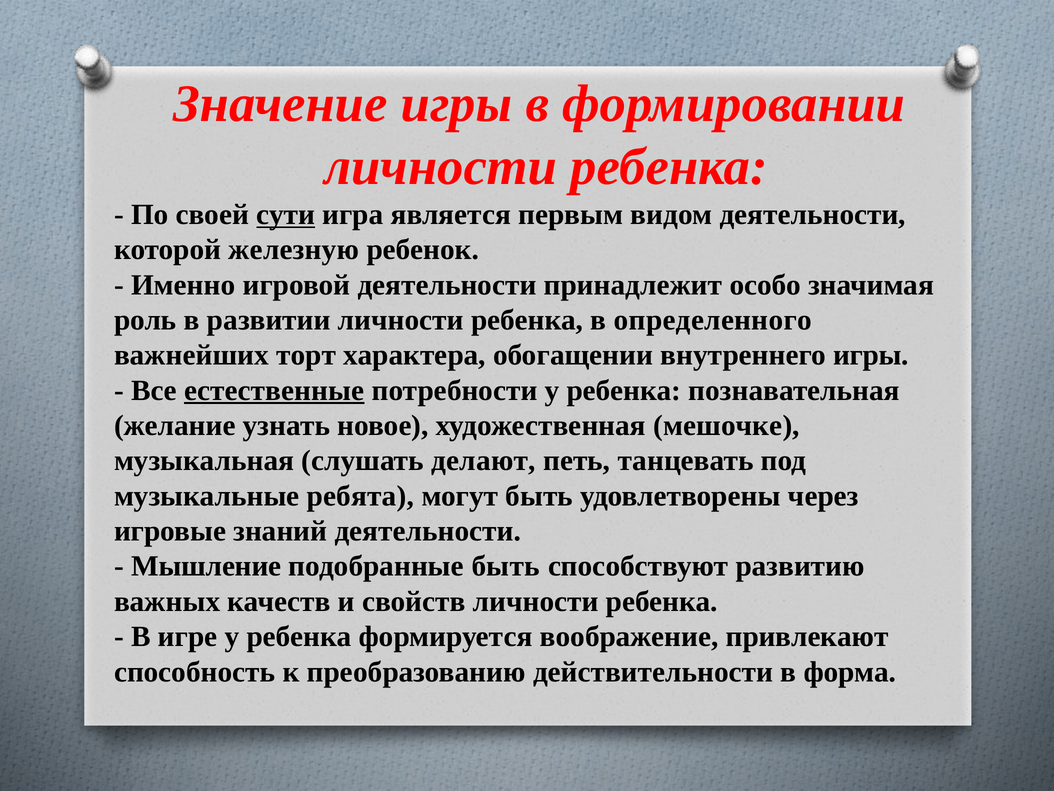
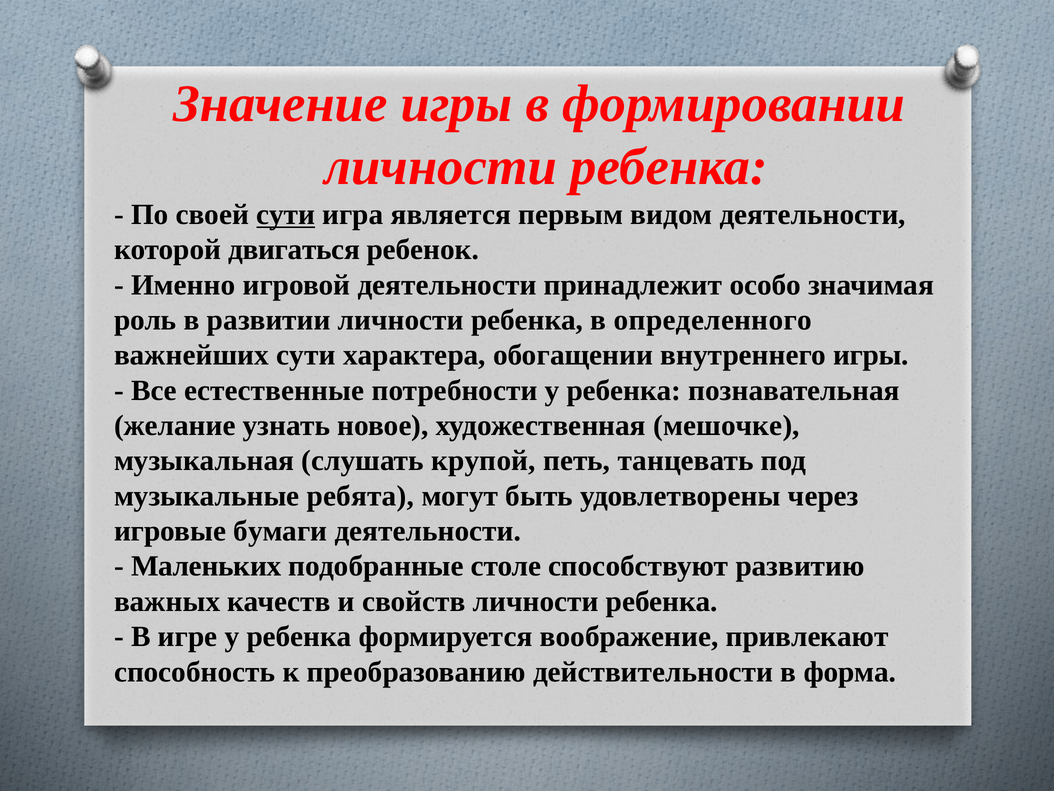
железную: железную -> двигаться
важнейших торт: торт -> сути
естественные underline: present -> none
делают: делают -> крупой
знаний: знаний -> бумаги
Мышление: Мышление -> Маленьких
подобранные быть: быть -> столе
